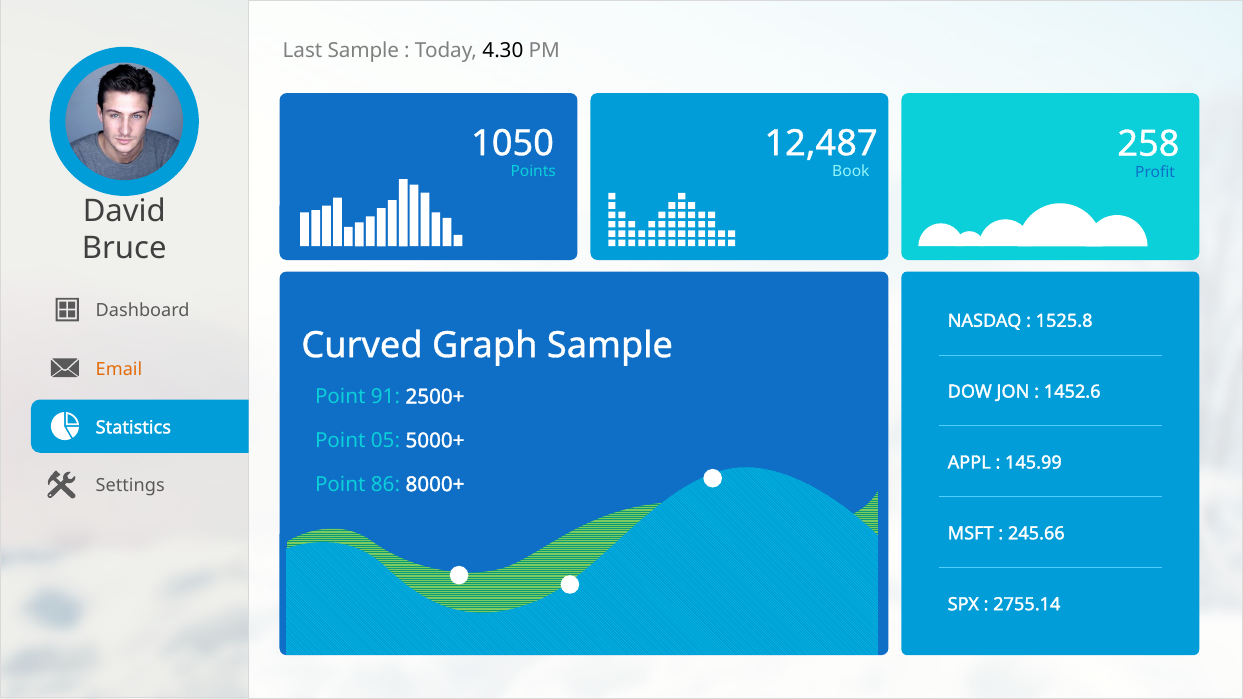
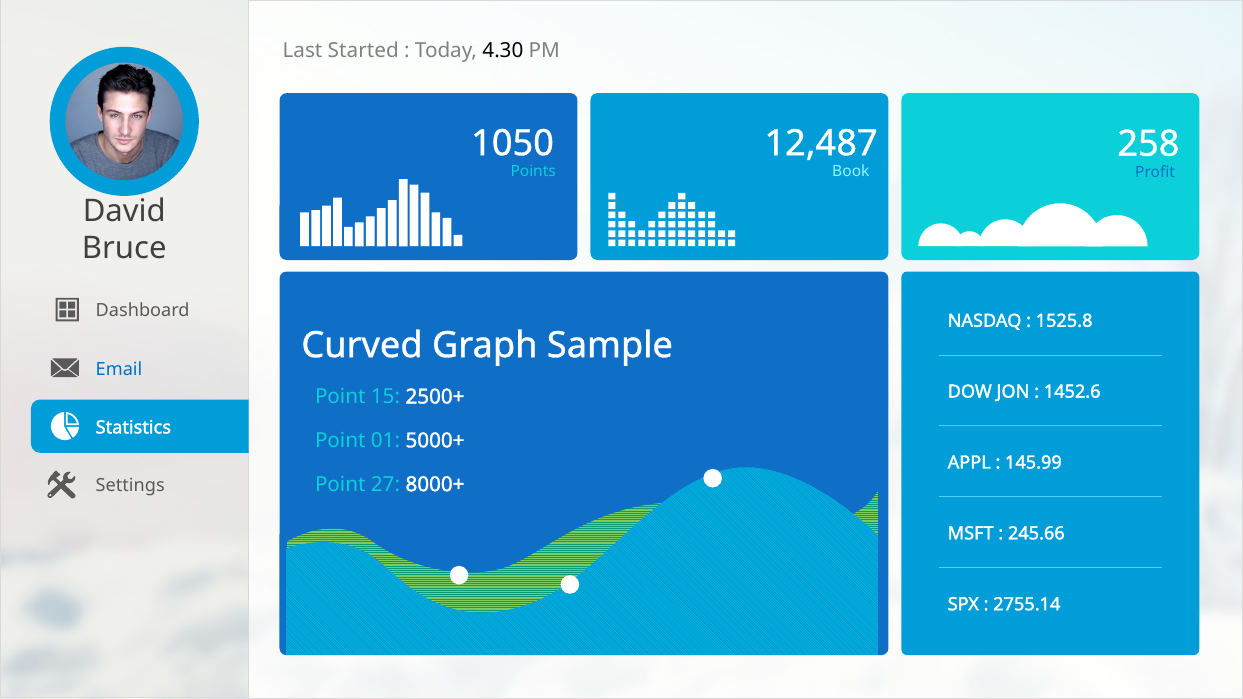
Last Sample: Sample -> Started
Email colour: orange -> blue
91: 91 -> 15
05: 05 -> 01
86: 86 -> 27
